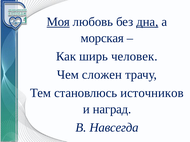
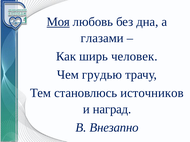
дна underline: present -> none
морская: морская -> глазами
сложен: сложен -> грудью
Навсегда: Навсегда -> Внезапно
